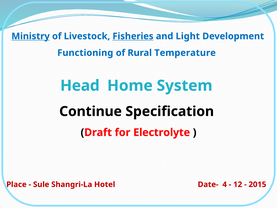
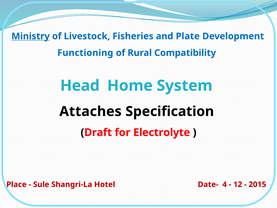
Fisheries underline: present -> none
Light: Light -> Plate
Temperature: Temperature -> Compatibility
Continue: Continue -> Attaches
